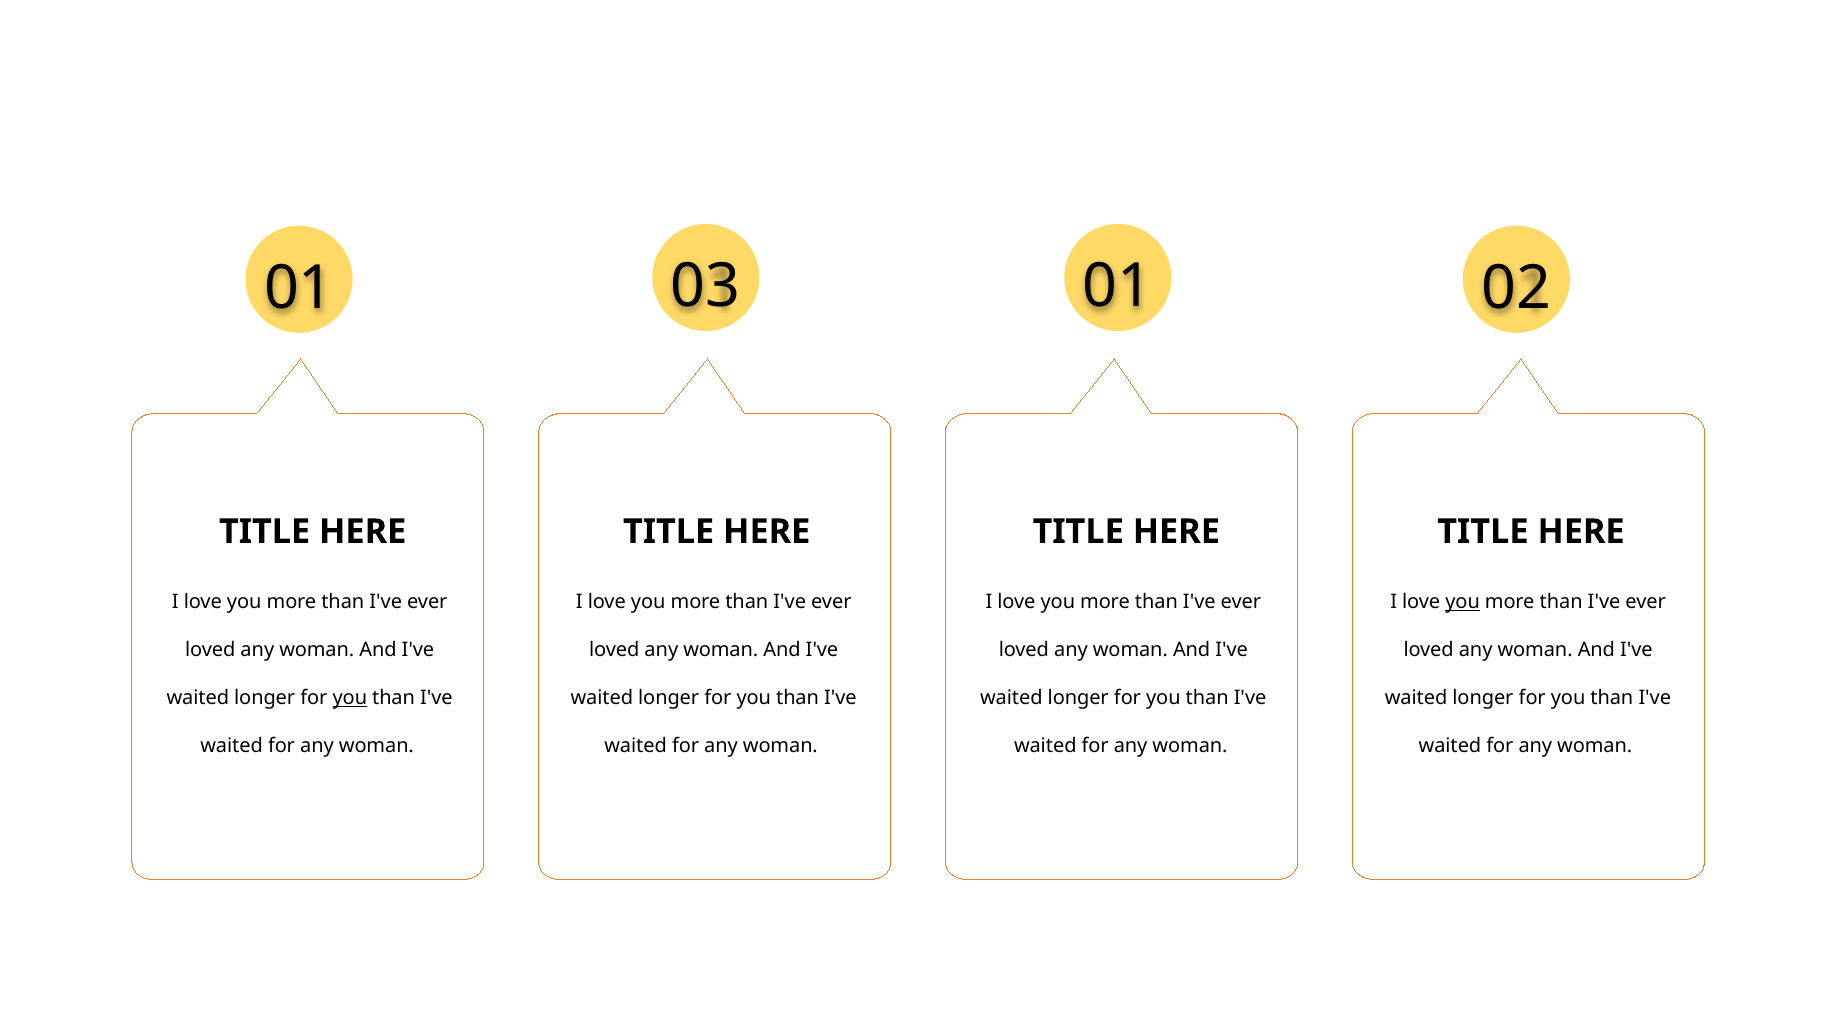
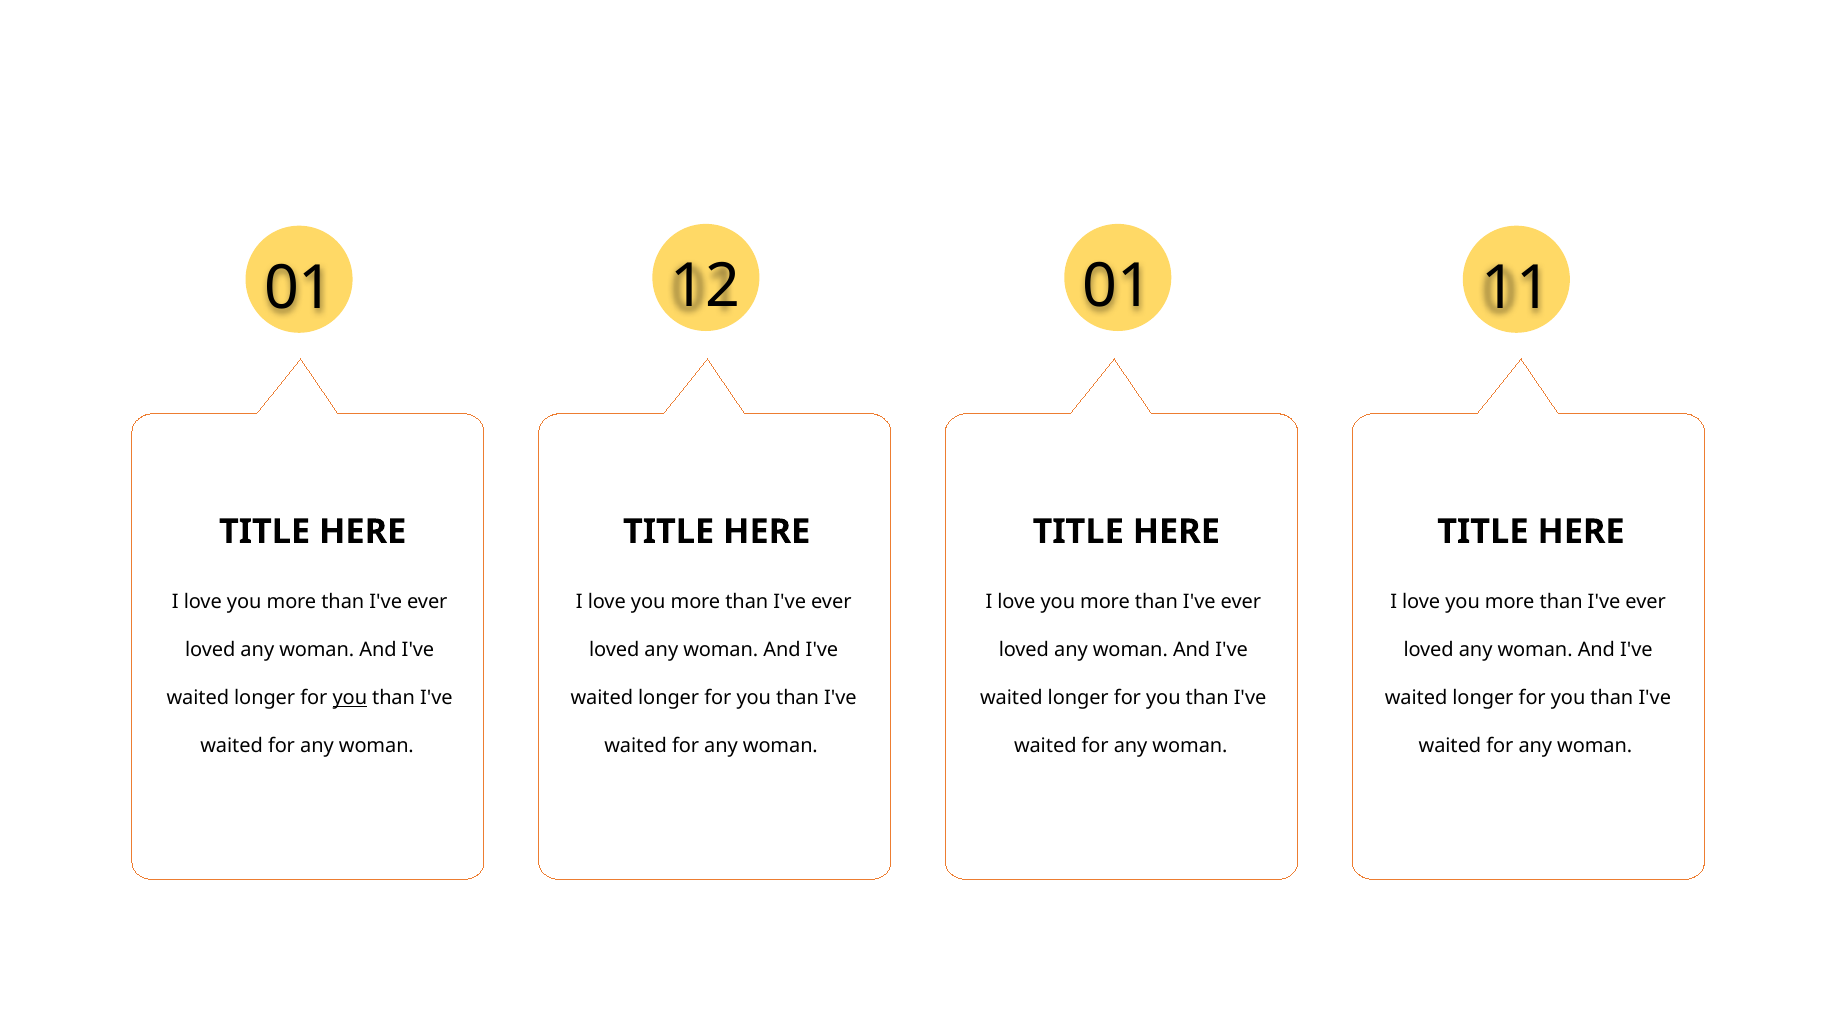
03: 03 -> 12
02: 02 -> 11
you at (1463, 601) underline: present -> none
